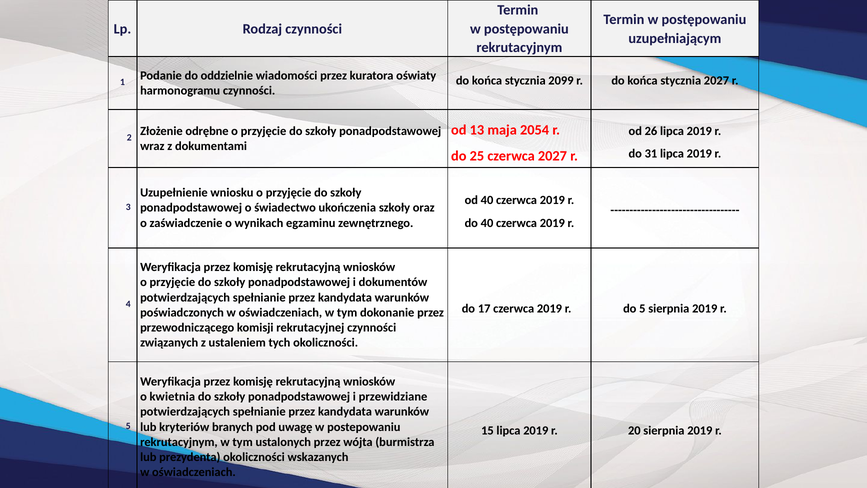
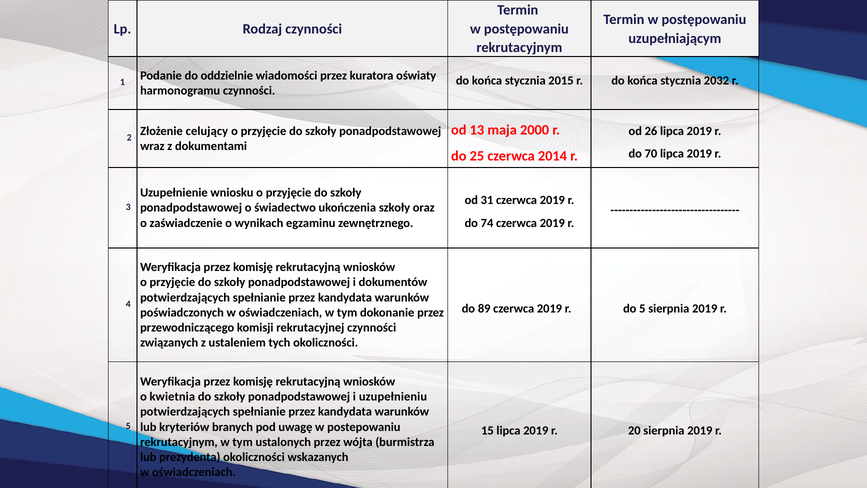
2099: 2099 -> 2015
stycznia 2027: 2027 -> 2032
2054: 2054 -> 2000
odrębne: odrębne -> celujący
31: 31 -> 70
czerwca 2027: 2027 -> 2014
od 40: 40 -> 31
do 40: 40 -> 74
17: 17 -> 89
przewidziane: przewidziane -> uzupełnieniu
